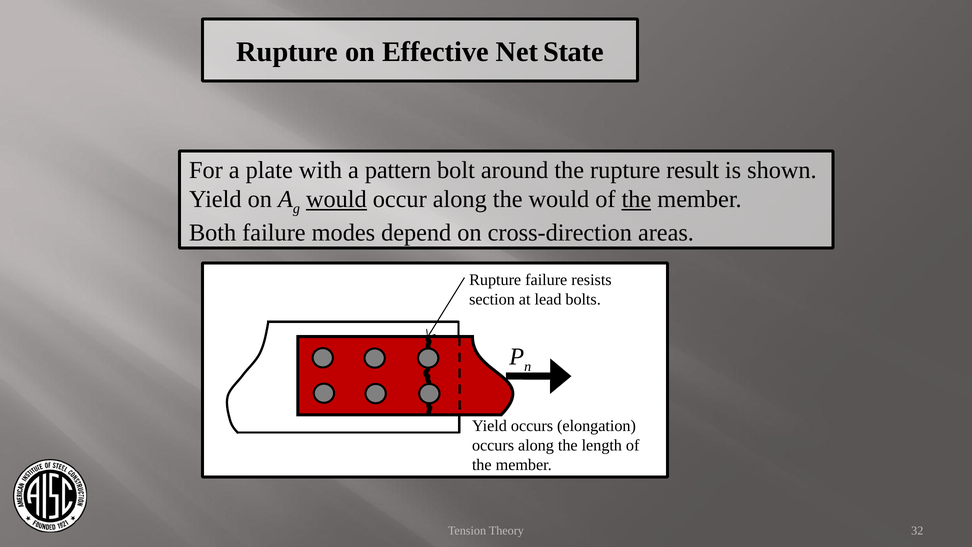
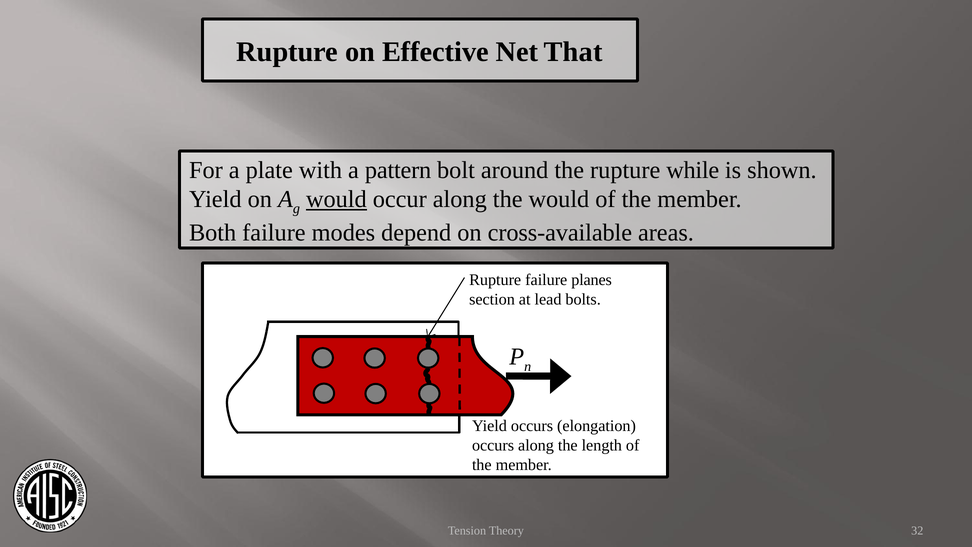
State: State -> That
result: result -> while
the at (636, 199) underline: present -> none
cross-direction: cross-direction -> cross-available
resists: resists -> planes
